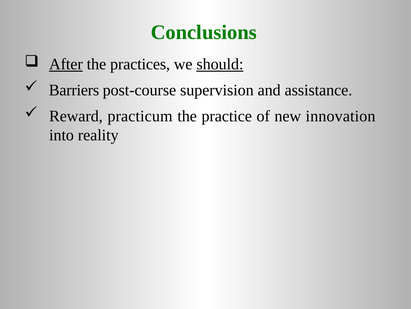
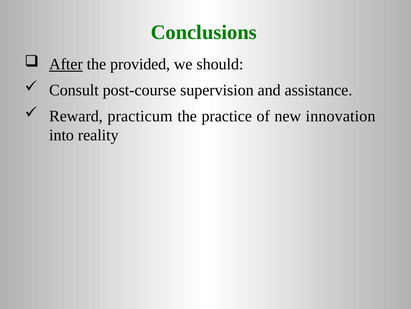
practices: practices -> provided
should underline: present -> none
Barriers: Barriers -> Consult
